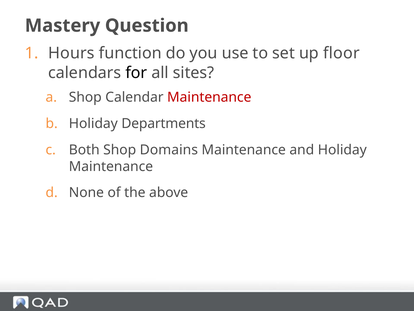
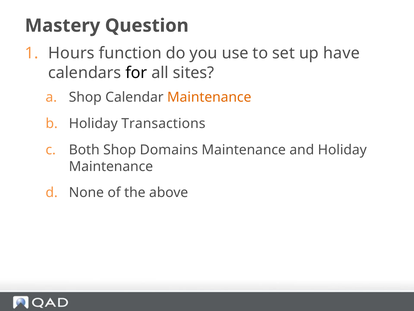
floor: floor -> have
Maintenance at (209, 97) colour: red -> orange
Departments: Departments -> Transactions
